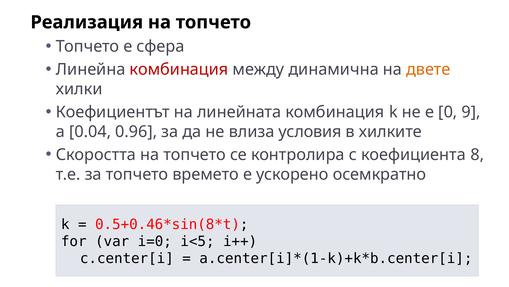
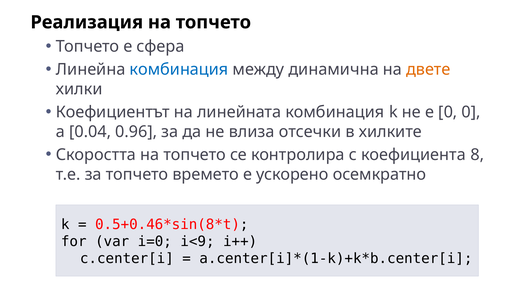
комбинация at (179, 69) colour: red -> blue
0 9: 9 -> 0
условия: условия -> отсечки
i<5: i<5 -> i<9
